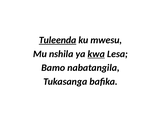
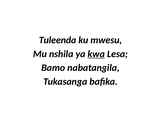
Tuleenda underline: present -> none
